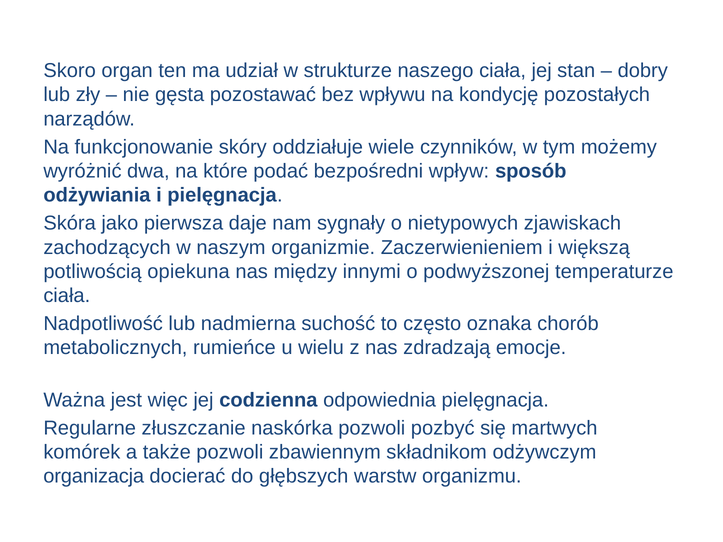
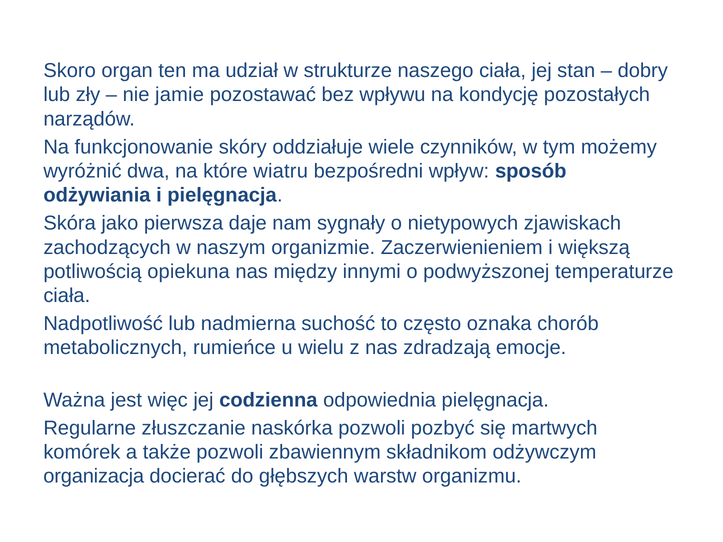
gęsta: gęsta -> jamie
podać: podać -> wiatru
